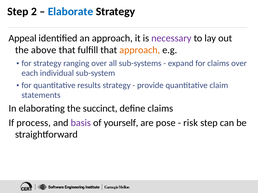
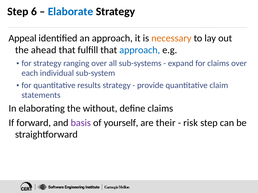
2: 2 -> 6
necessary colour: purple -> orange
above: above -> ahead
approach at (140, 50) colour: orange -> blue
succinct: succinct -> without
process: process -> forward
pose: pose -> their
